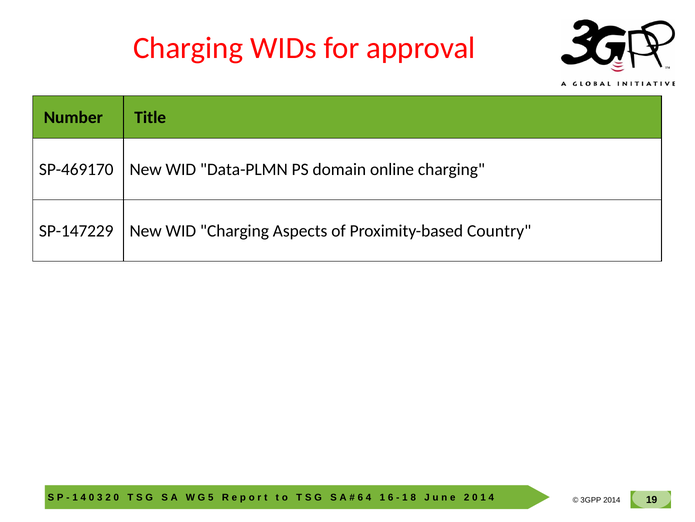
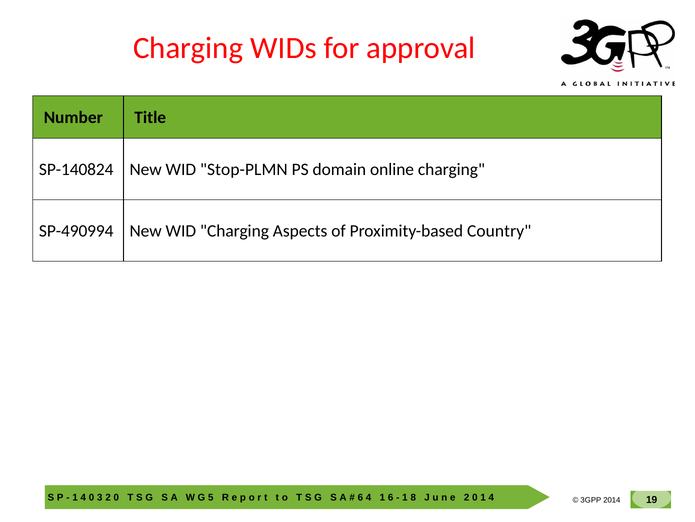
SP-469170: SP-469170 -> SP-140824
Data-PLMN: Data-PLMN -> Stop-PLMN
SP-147229: SP-147229 -> SP-490994
